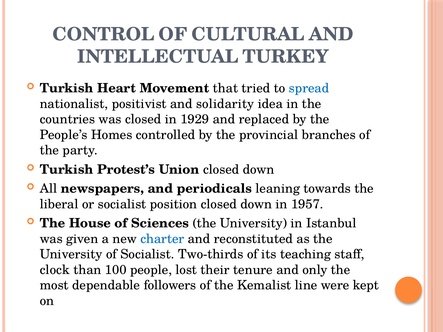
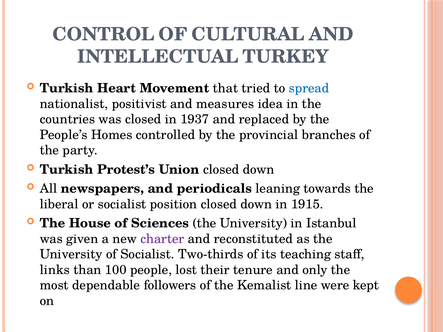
solidarity: solidarity -> measures
1929: 1929 -> 1937
1957: 1957 -> 1915
charter colour: blue -> purple
clock: clock -> links
